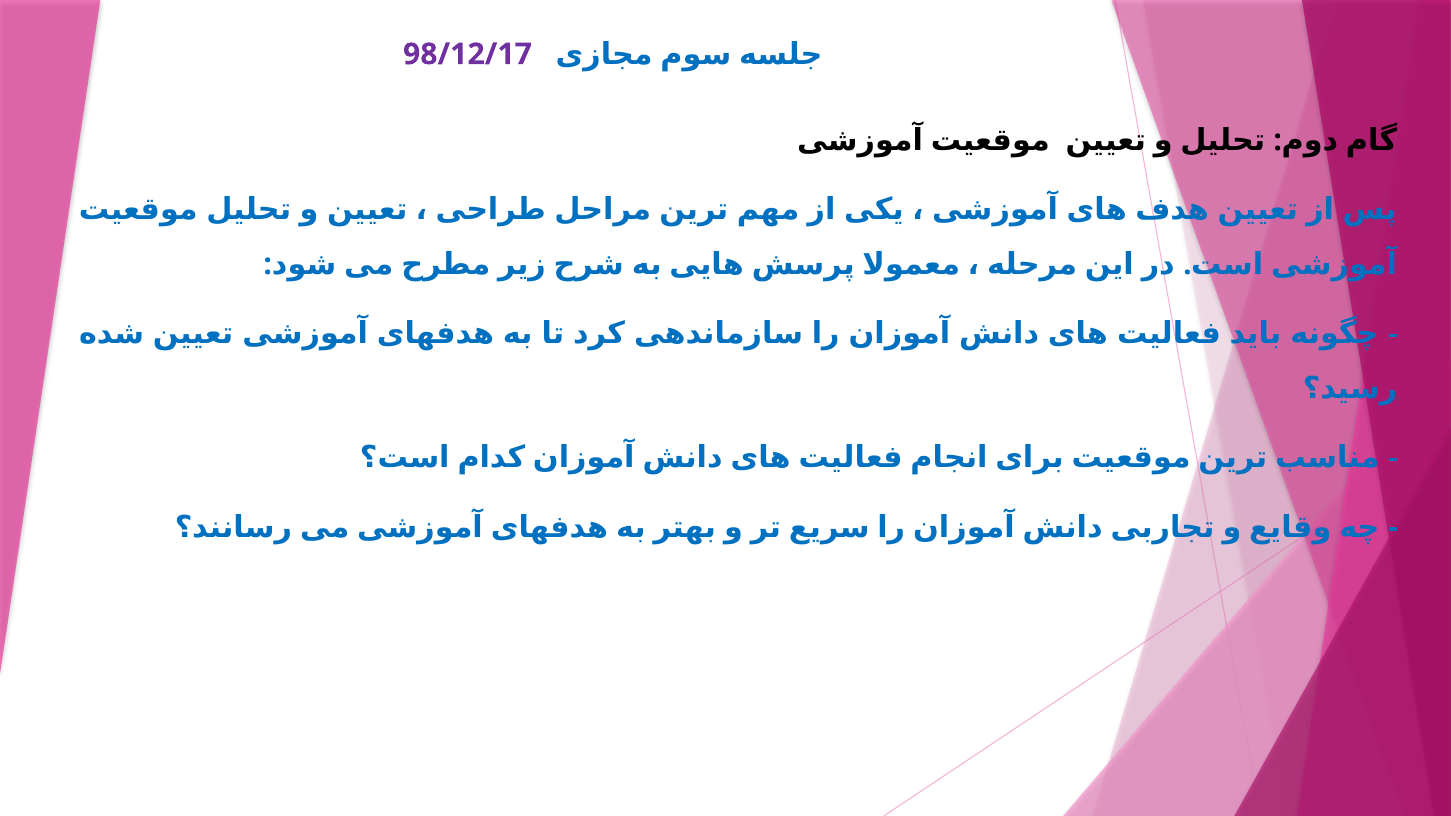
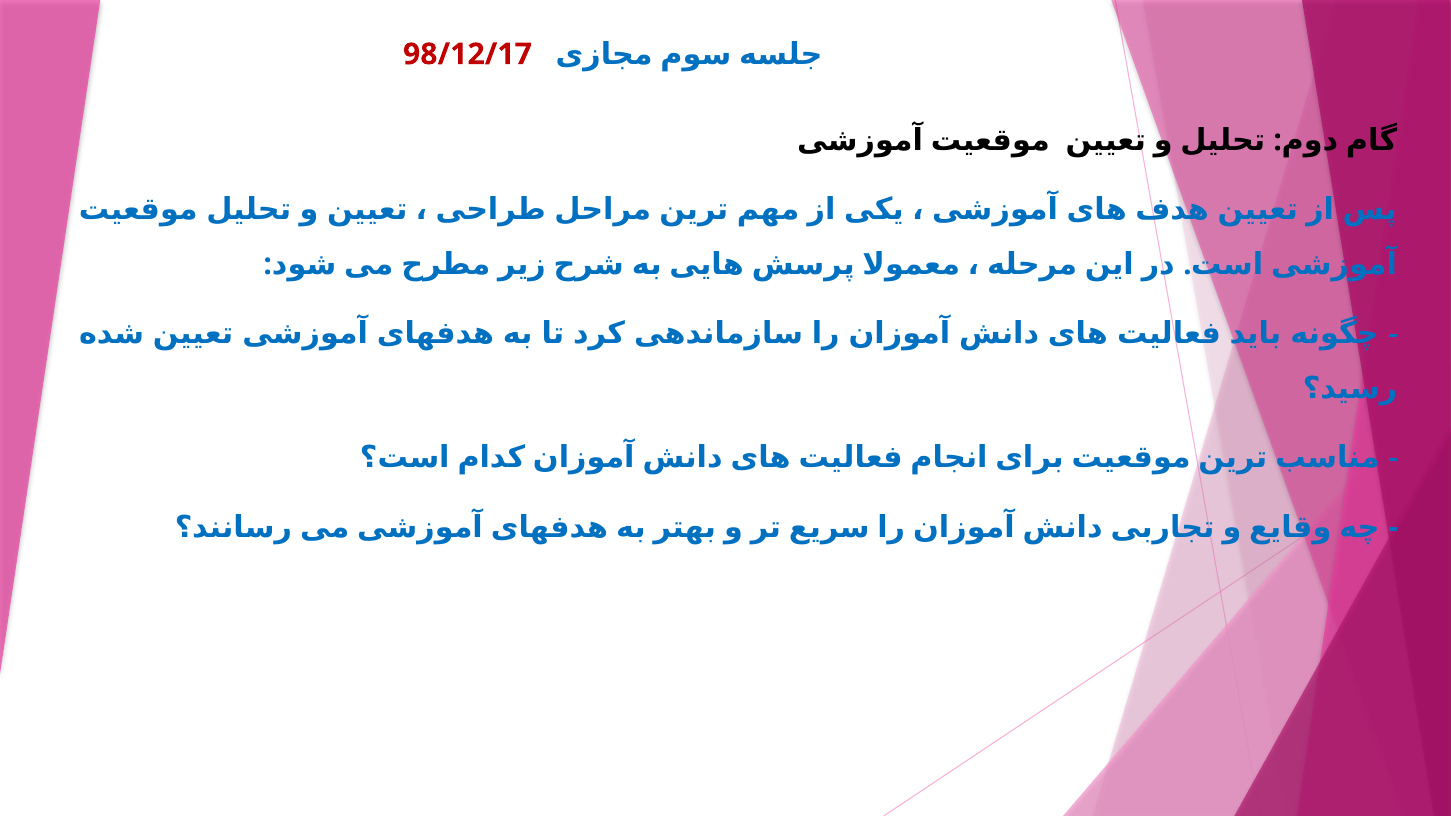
98/12/17 colour: purple -> red
